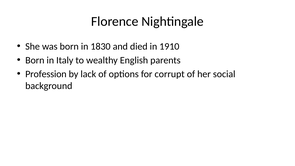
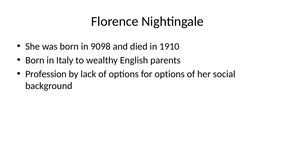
1830: 1830 -> 9098
for corrupt: corrupt -> options
